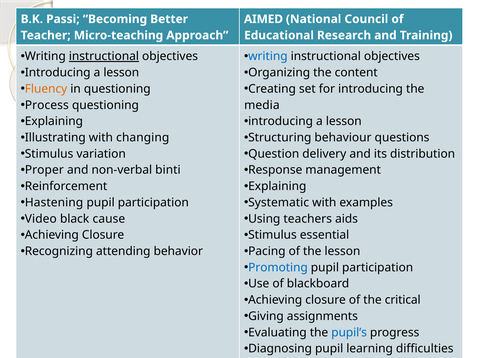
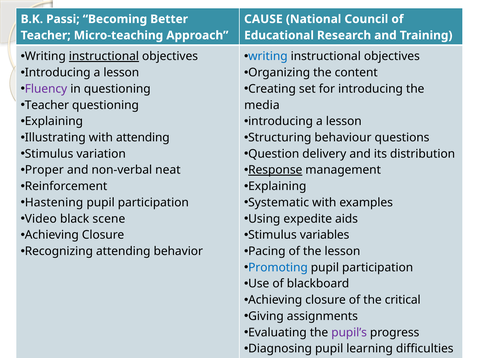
AIMED: AIMED -> CAUSE
Fluency colour: orange -> purple
Process at (47, 105): Process -> Teacher
with changing: changing -> attending
binti: binti -> neat
Response underline: none -> present
cause: cause -> scene
teachers: teachers -> expedite
essential: essential -> variables
pupil’s colour: blue -> purple
